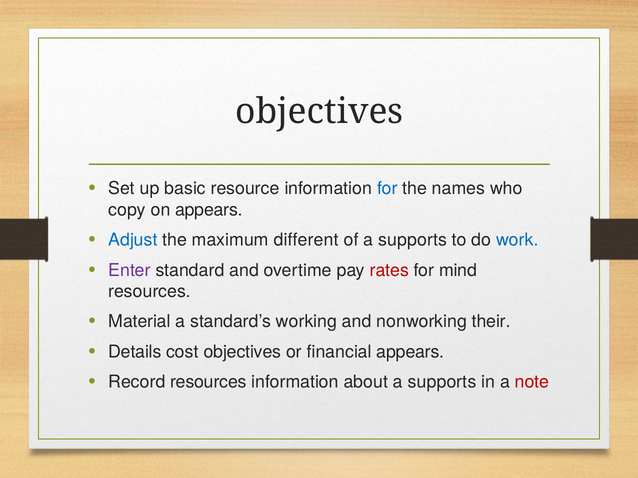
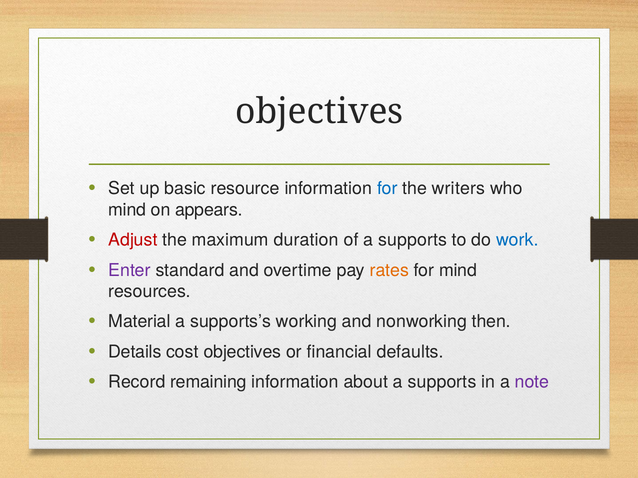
names: names -> writers
copy at (127, 210): copy -> mind
Adjust colour: blue -> red
different: different -> duration
rates colour: red -> orange
standard’s: standard’s -> supports’s
their: their -> then
financial appears: appears -> defaults
Record resources: resources -> remaining
note colour: red -> purple
